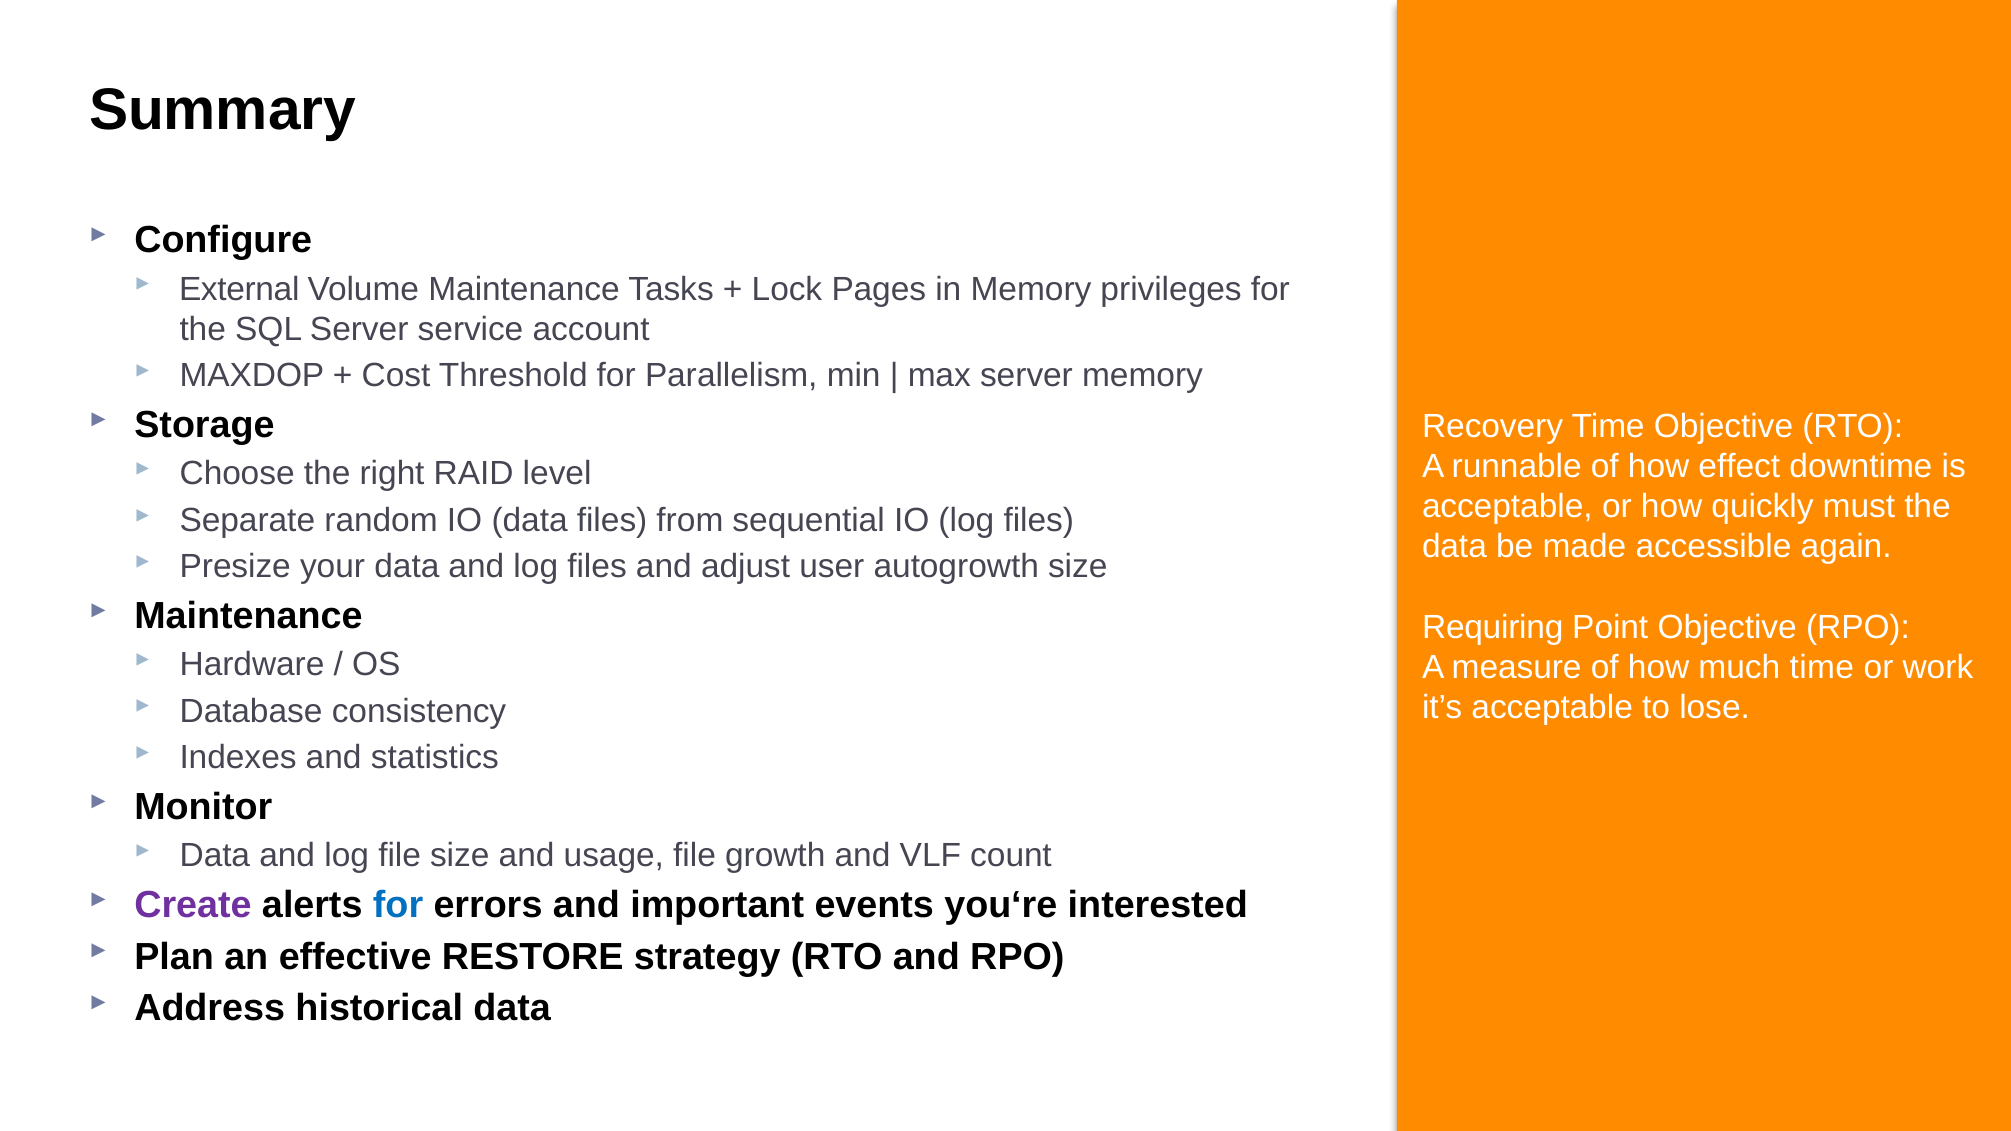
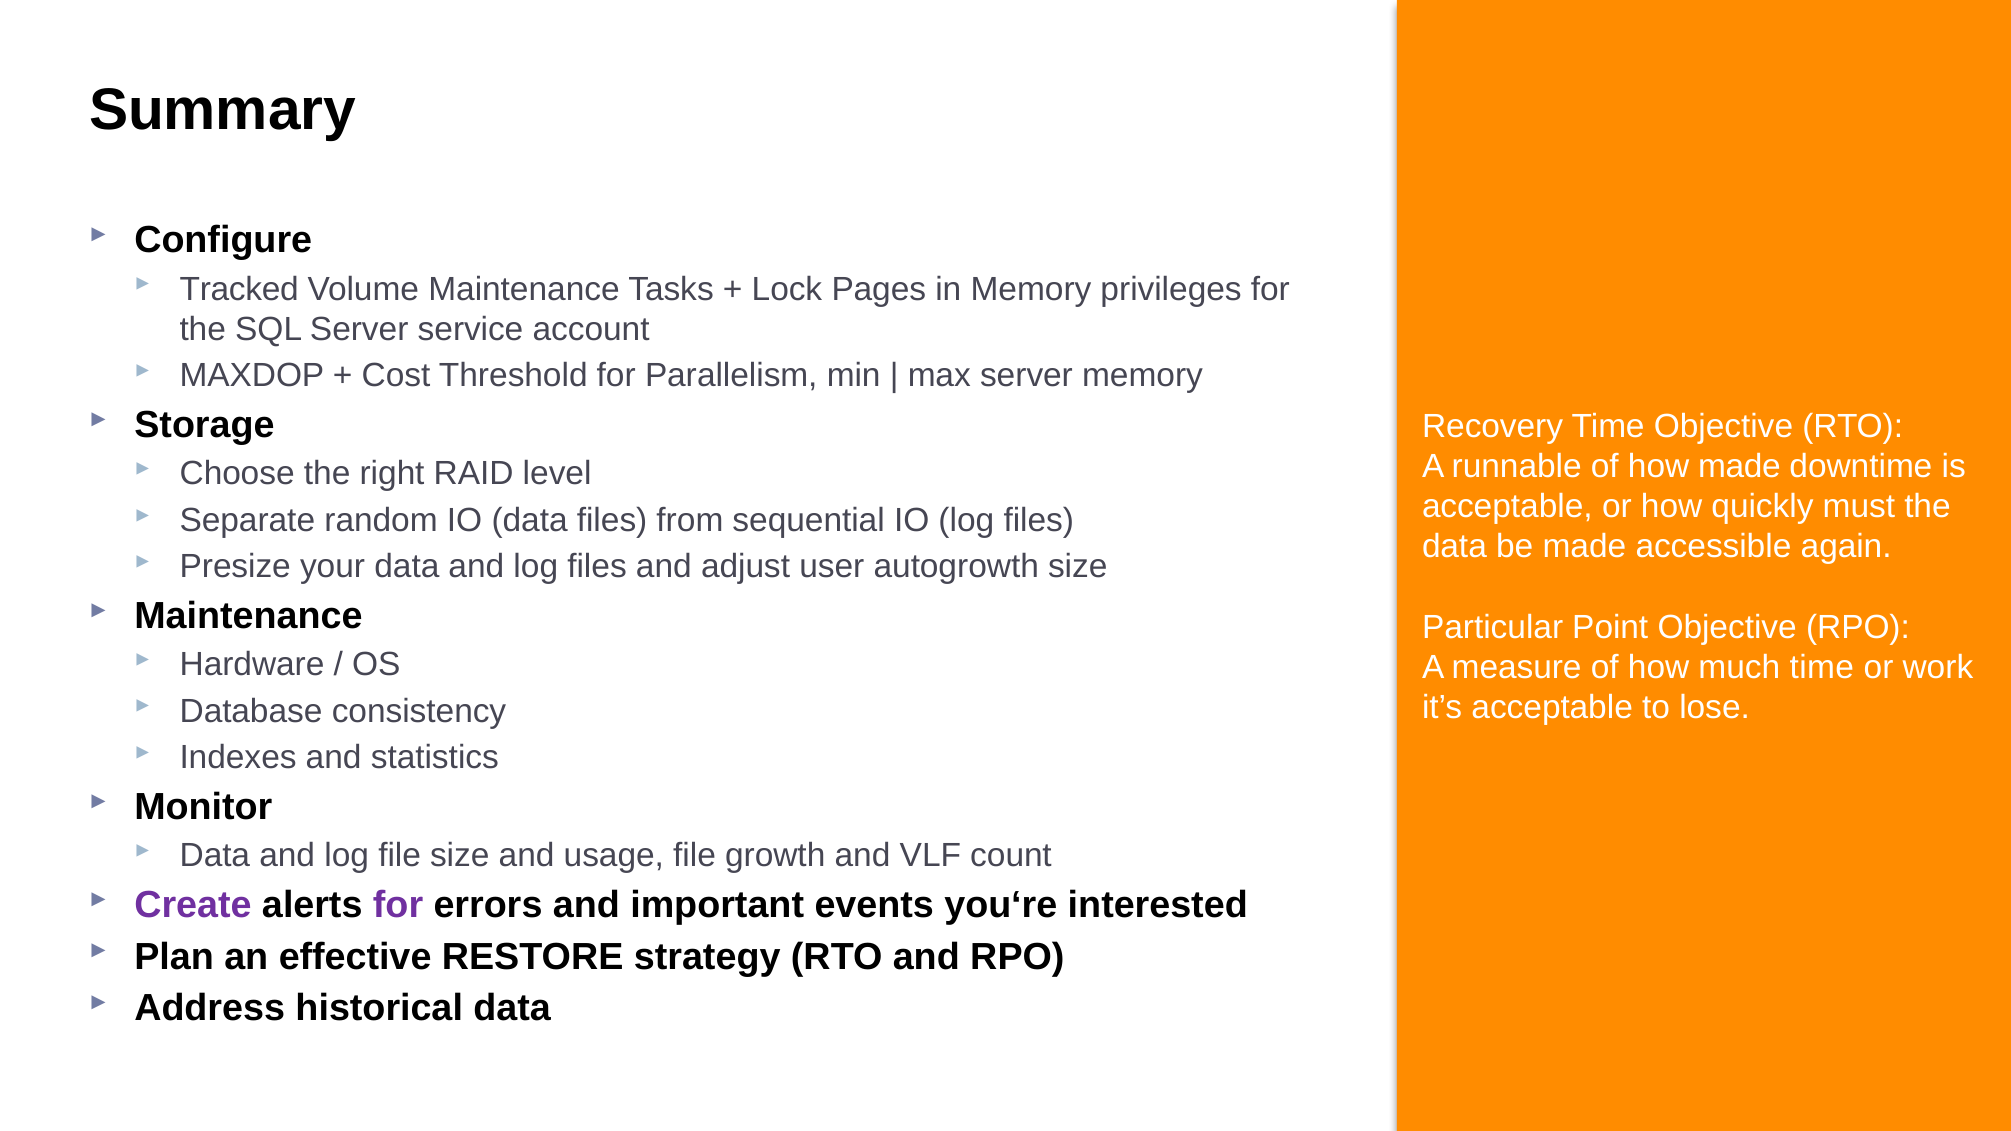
External: External -> Tracked
how effect: effect -> made
Requiring: Requiring -> Particular
for at (398, 905) colour: blue -> purple
